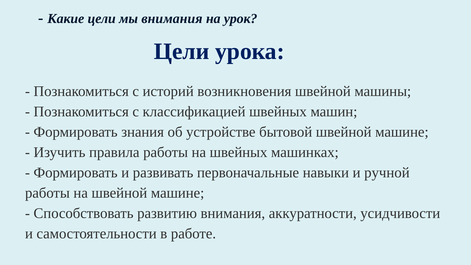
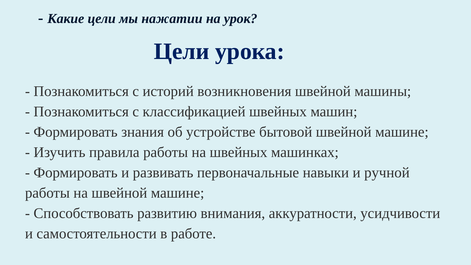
мы внимания: внимания -> нажатии
